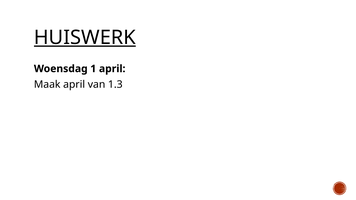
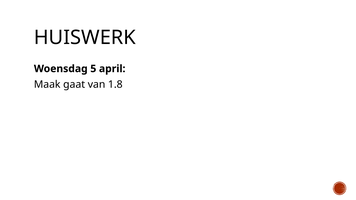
HUISWERK underline: present -> none
1: 1 -> 5
Maak april: april -> gaat
1.3: 1.3 -> 1.8
